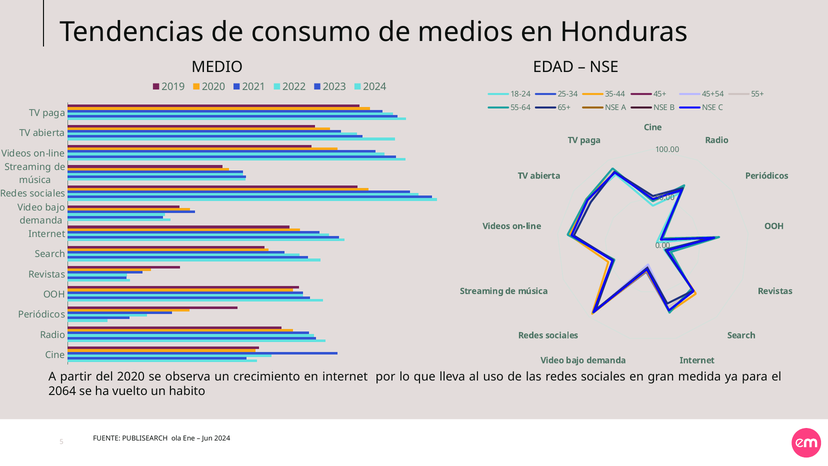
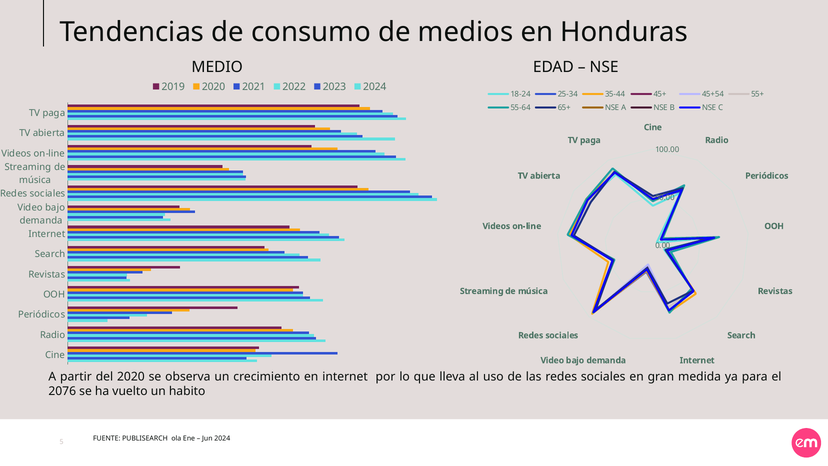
2064: 2064 -> 2076
